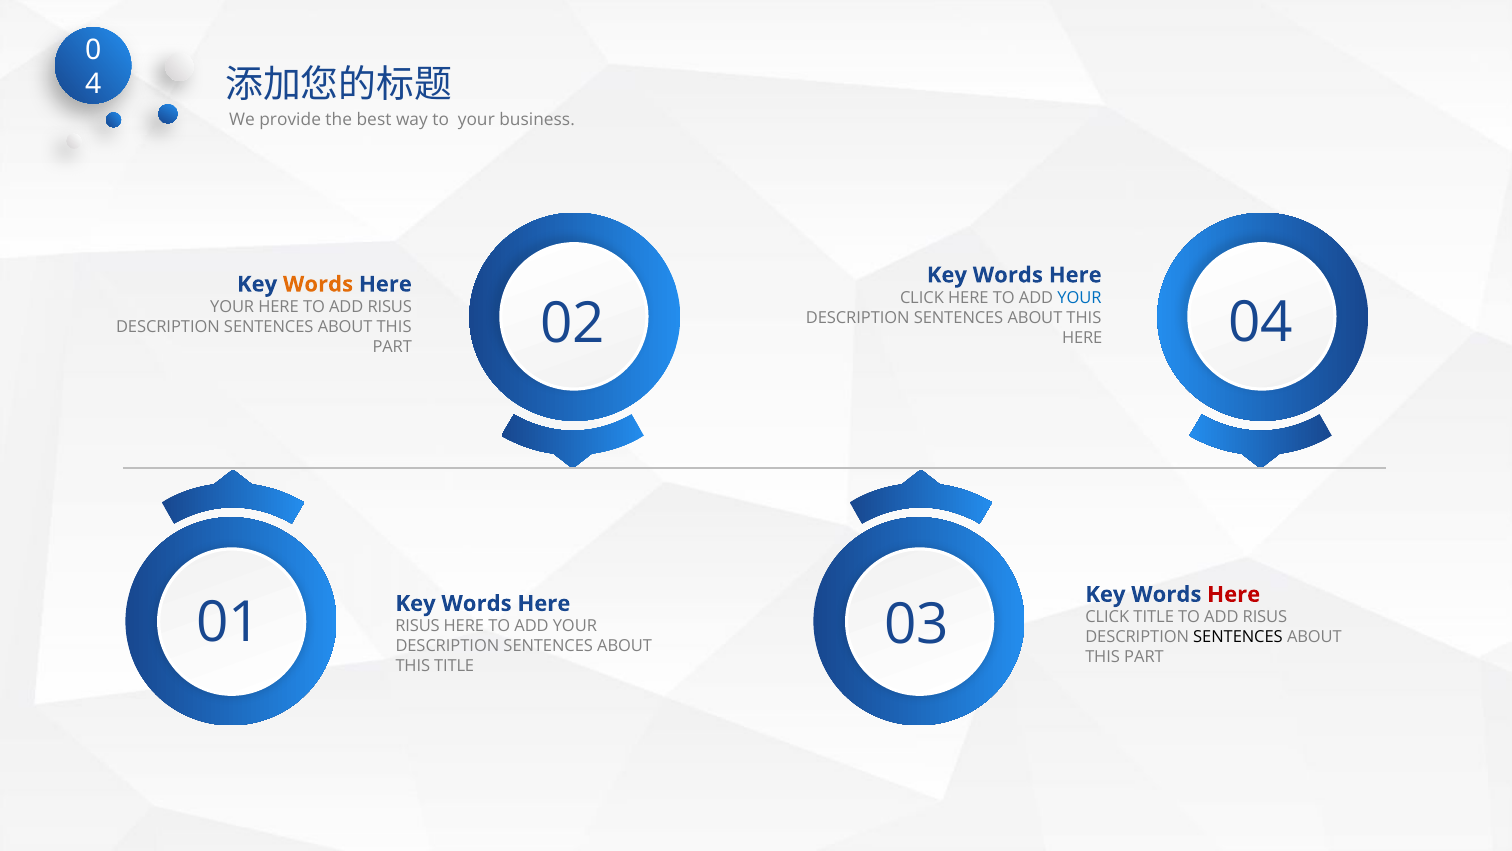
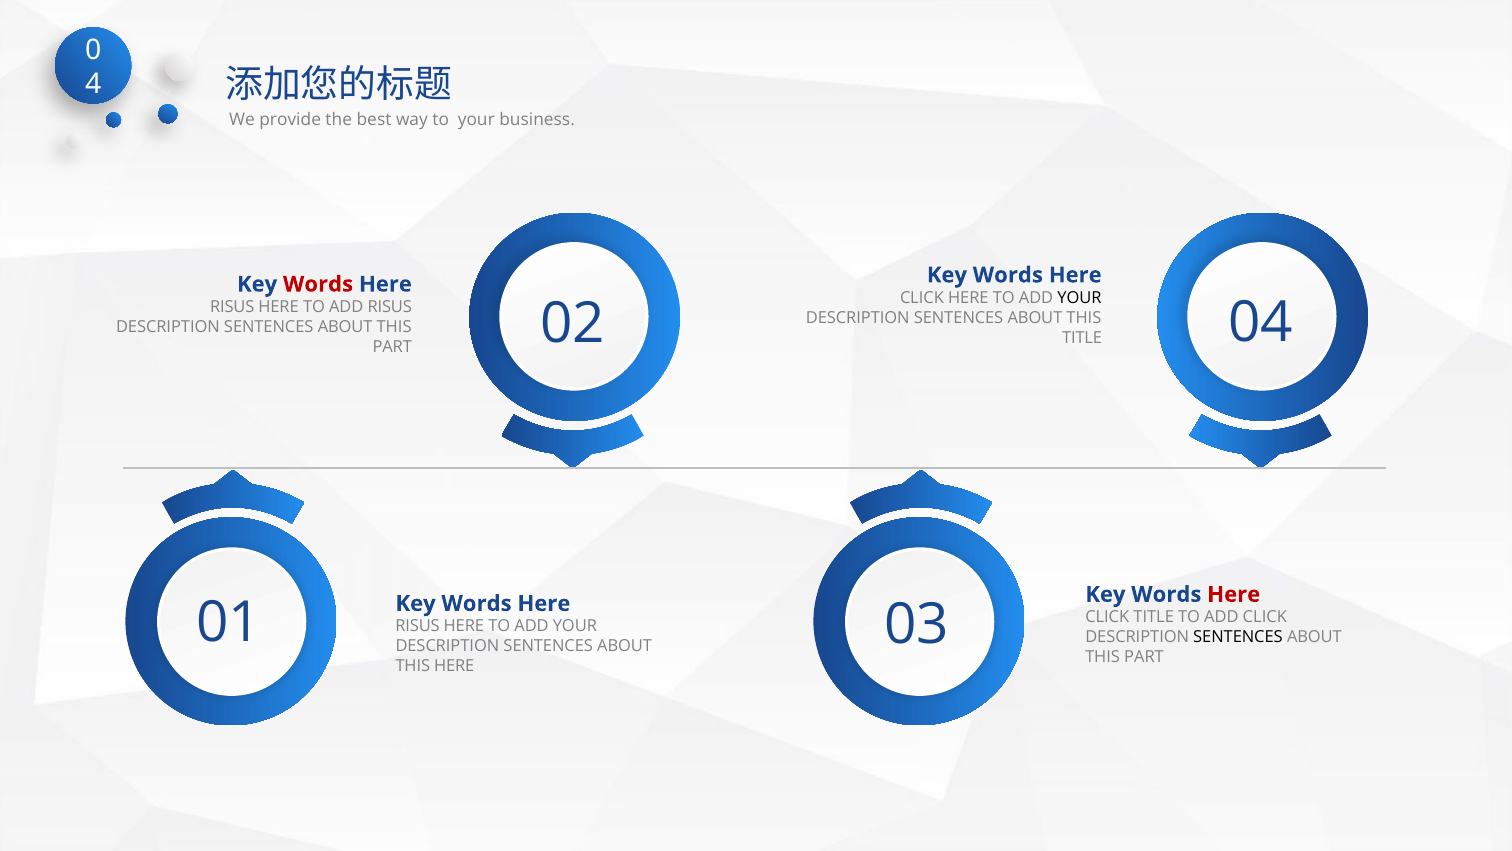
Words at (318, 284) colour: orange -> red
YOUR at (1080, 298) colour: blue -> black
YOUR at (232, 307): YOUR -> RISUS
HERE at (1082, 337): HERE -> TITLE
RISUS at (1265, 617): RISUS -> CLICK
THIS TITLE: TITLE -> HERE
